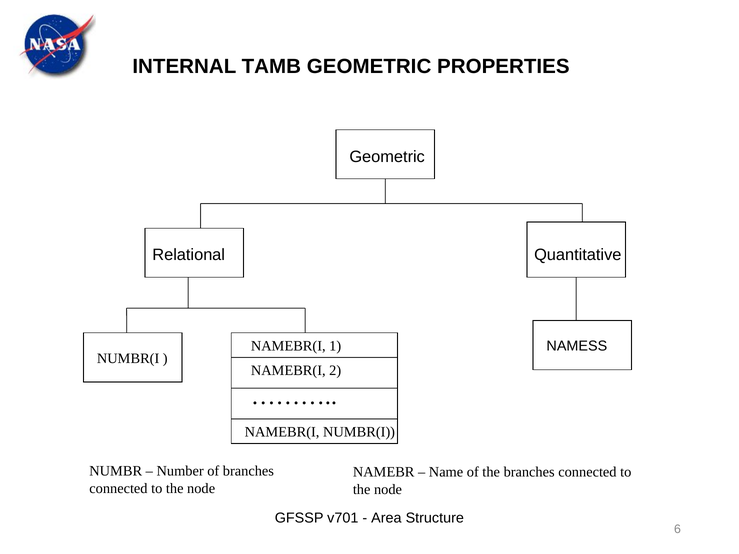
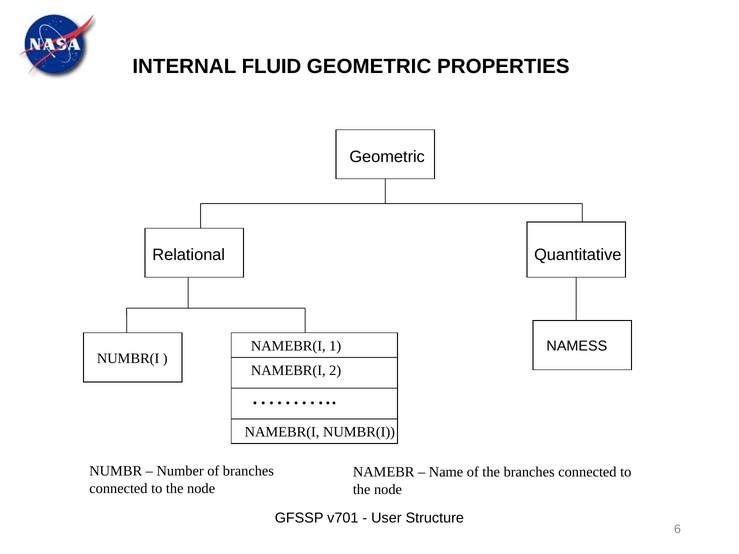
TAMB: TAMB -> FLUID
Area: Area -> User
